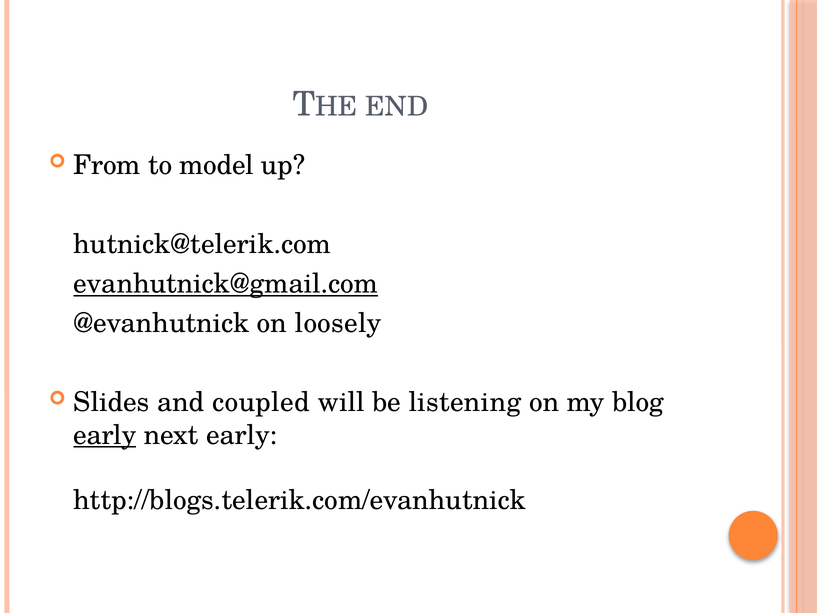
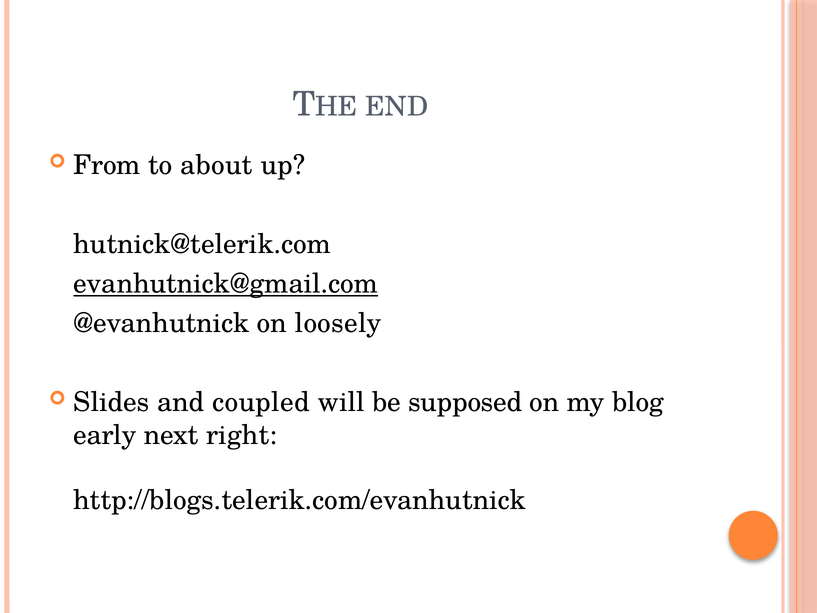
model: model -> about
listening: listening -> supposed
early at (105, 435) underline: present -> none
next early: early -> right
